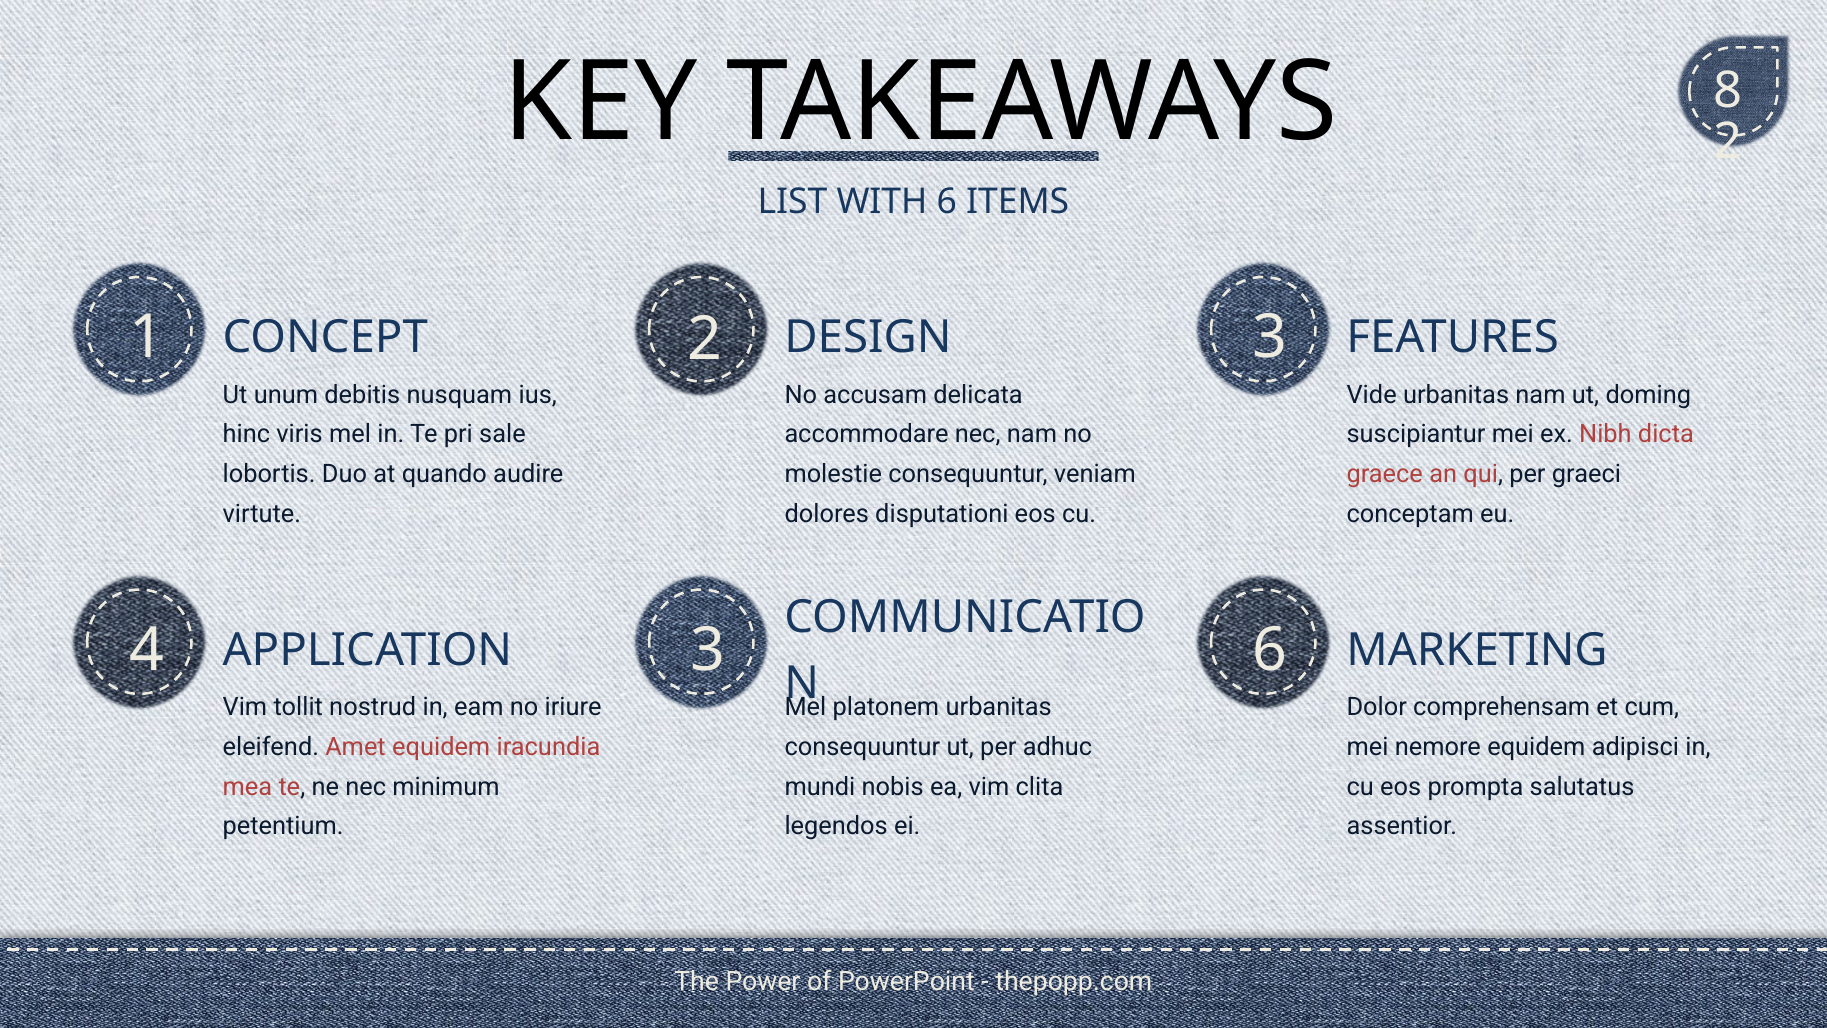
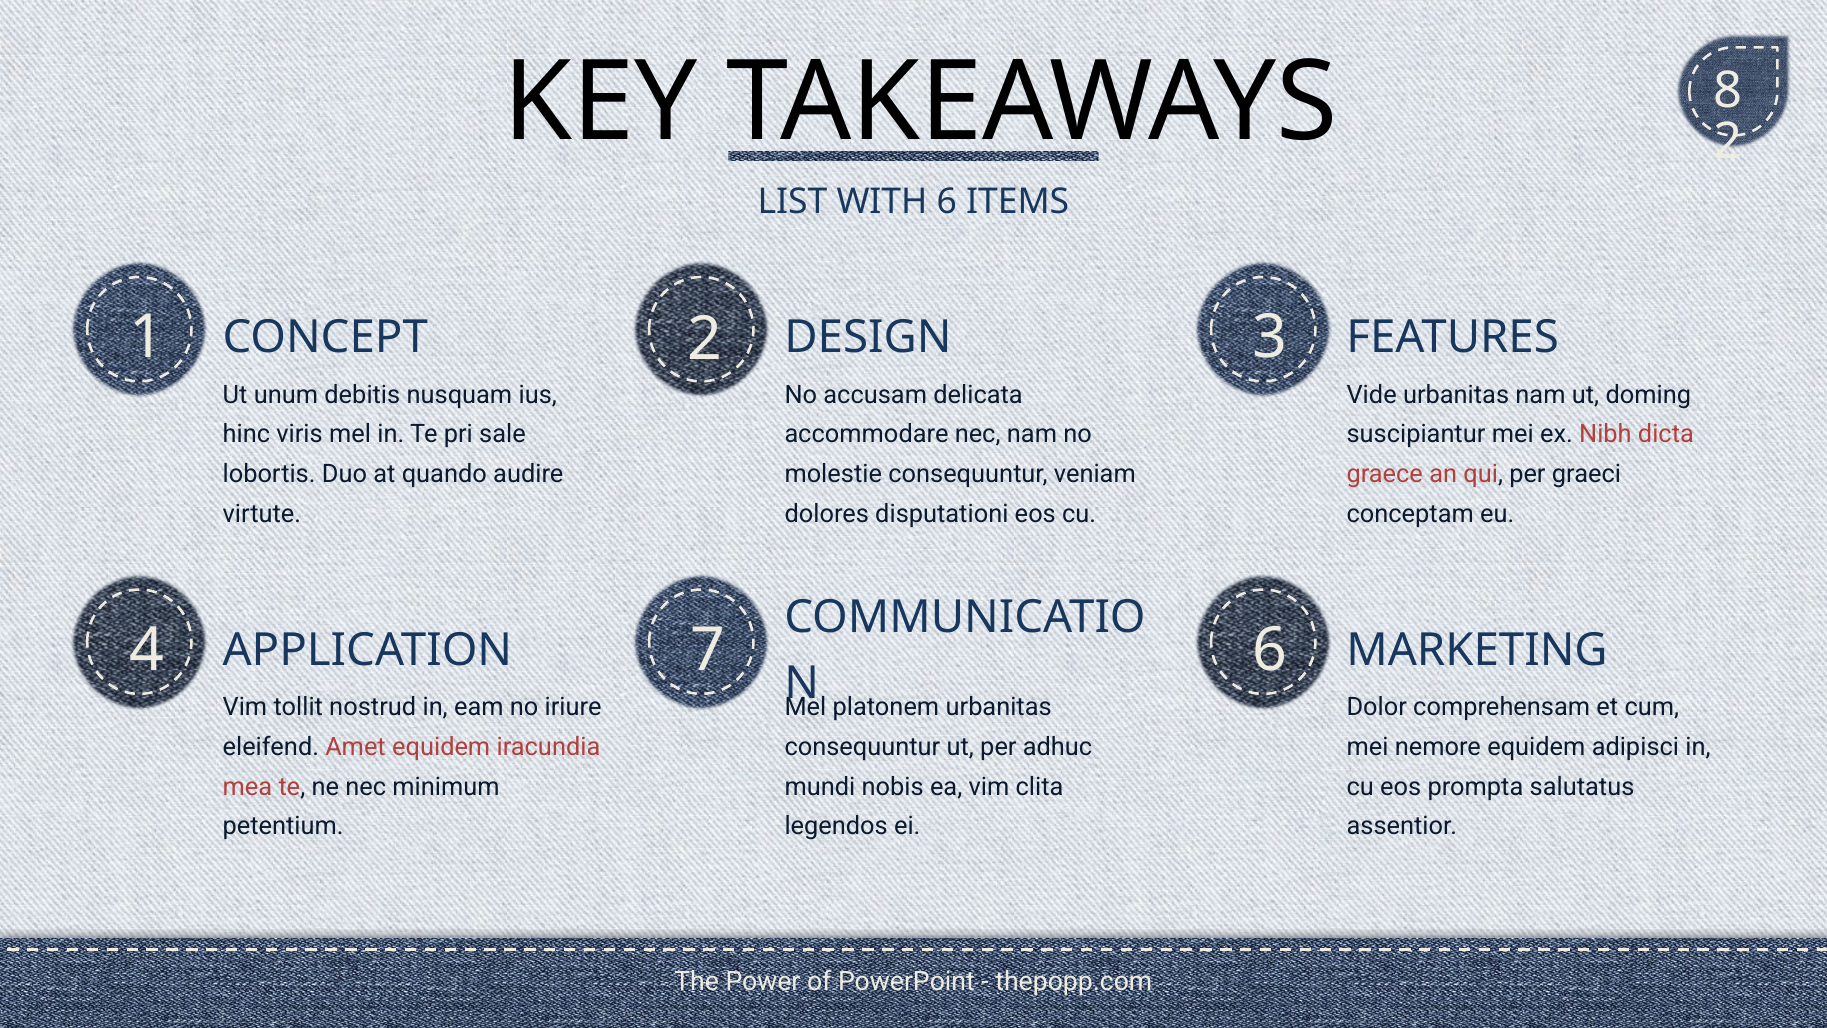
4 3: 3 -> 7
